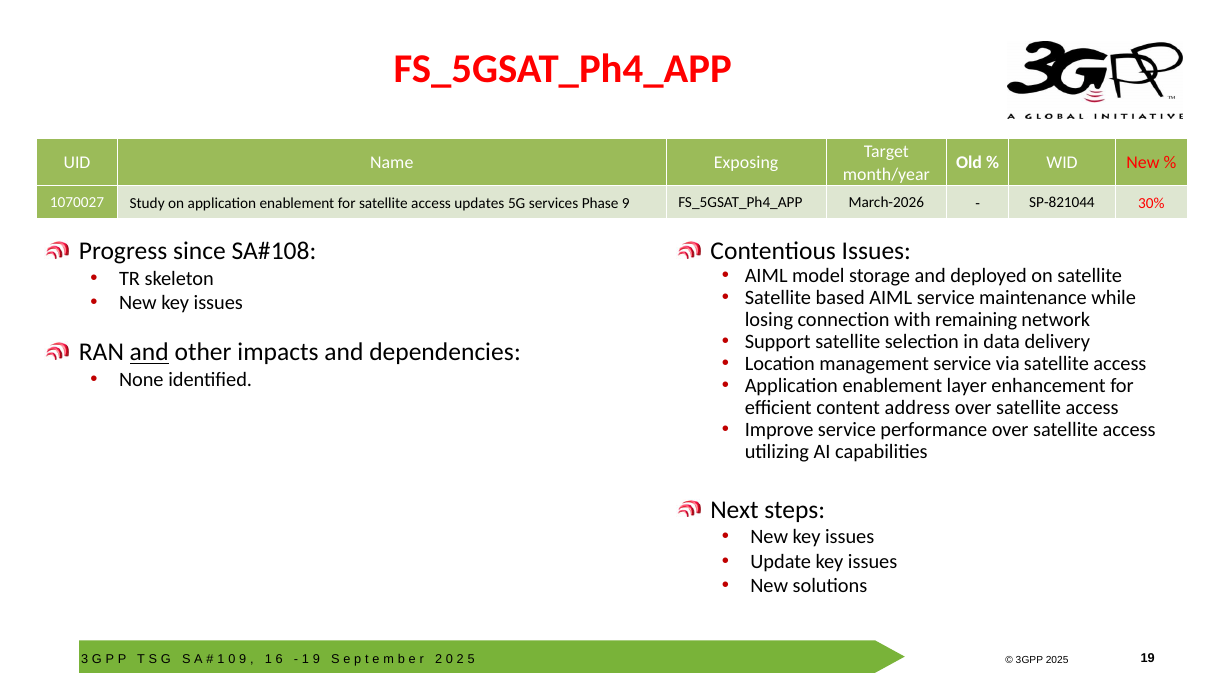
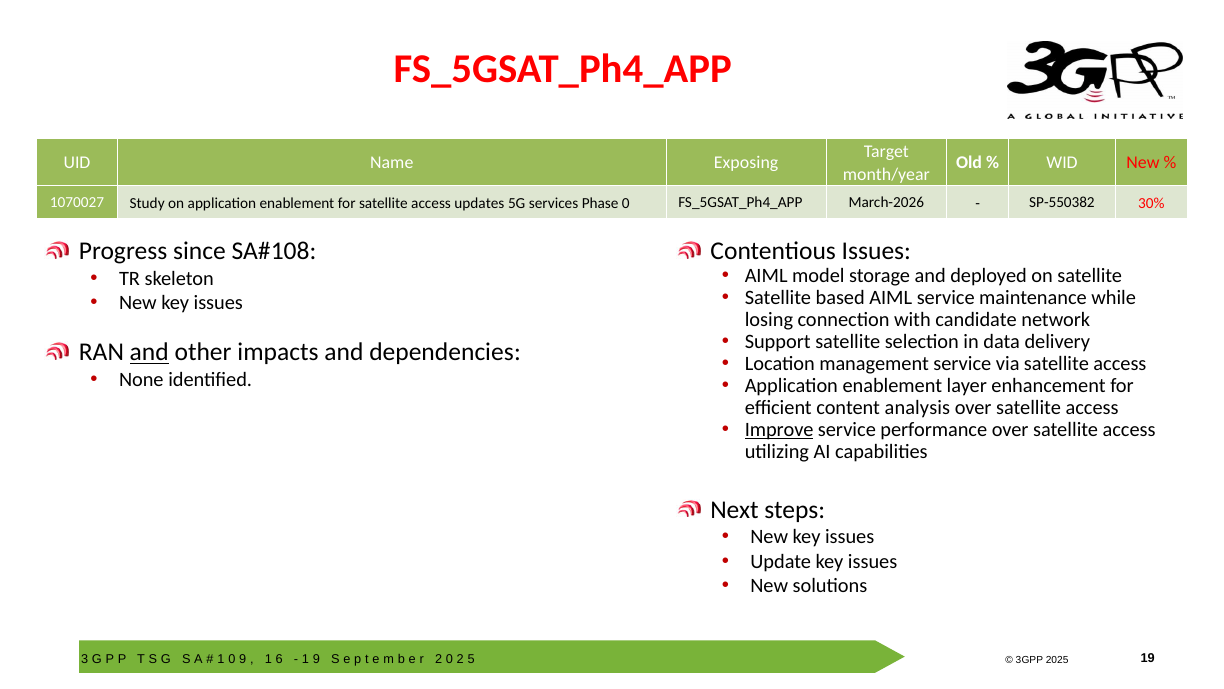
Phase 9: 9 -> 0
SP-821044: SP-821044 -> SP-550382
remaining: remaining -> candidate
address: address -> analysis
Improve underline: none -> present
